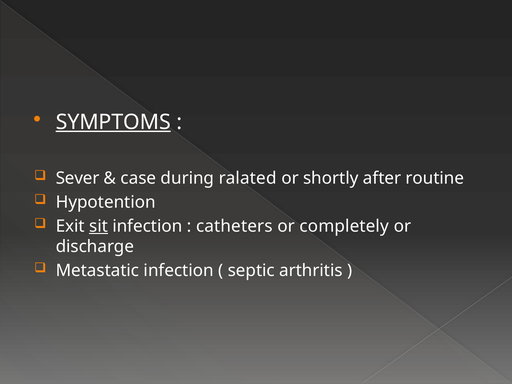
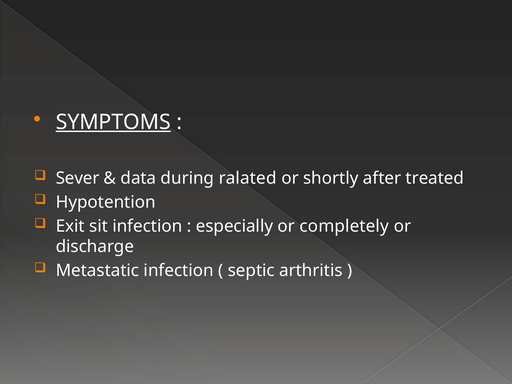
case: case -> data
routine: routine -> treated
sit underline: present -> none
catheters: catheters -> especially
